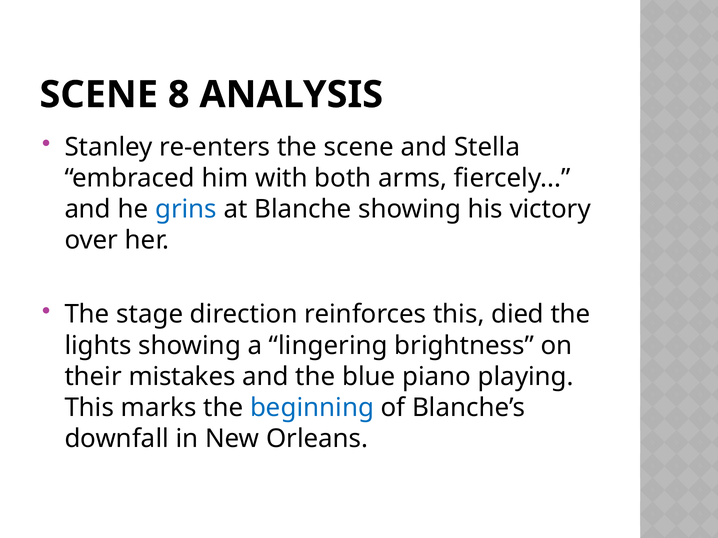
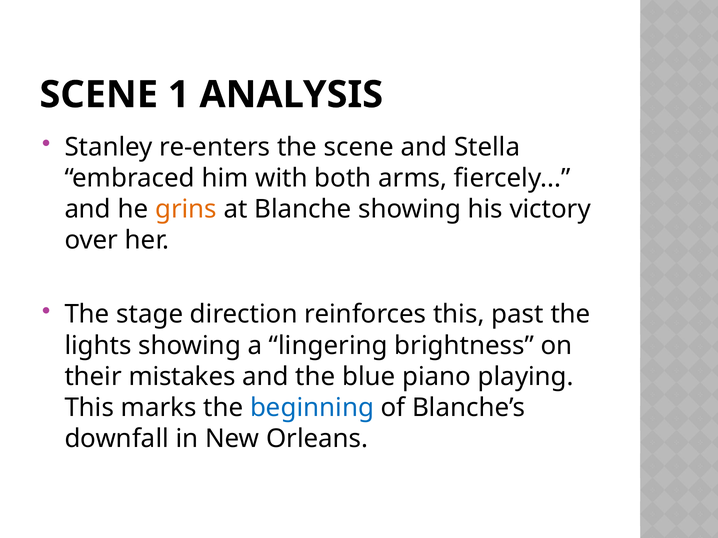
8: 8 -> 1
grins colour: blue -> orange
died: died -> past
